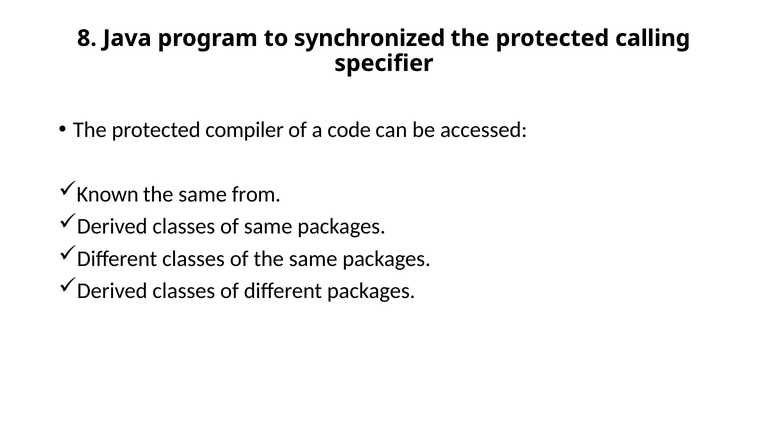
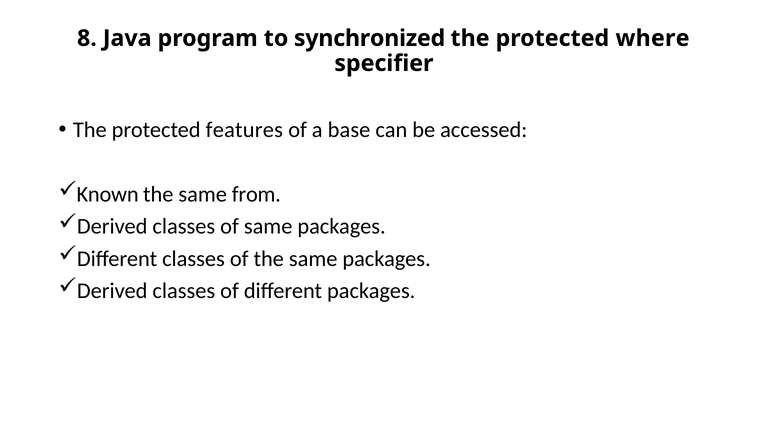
calling: calling -> where
compiler: compiler -> features
code: code -> base
